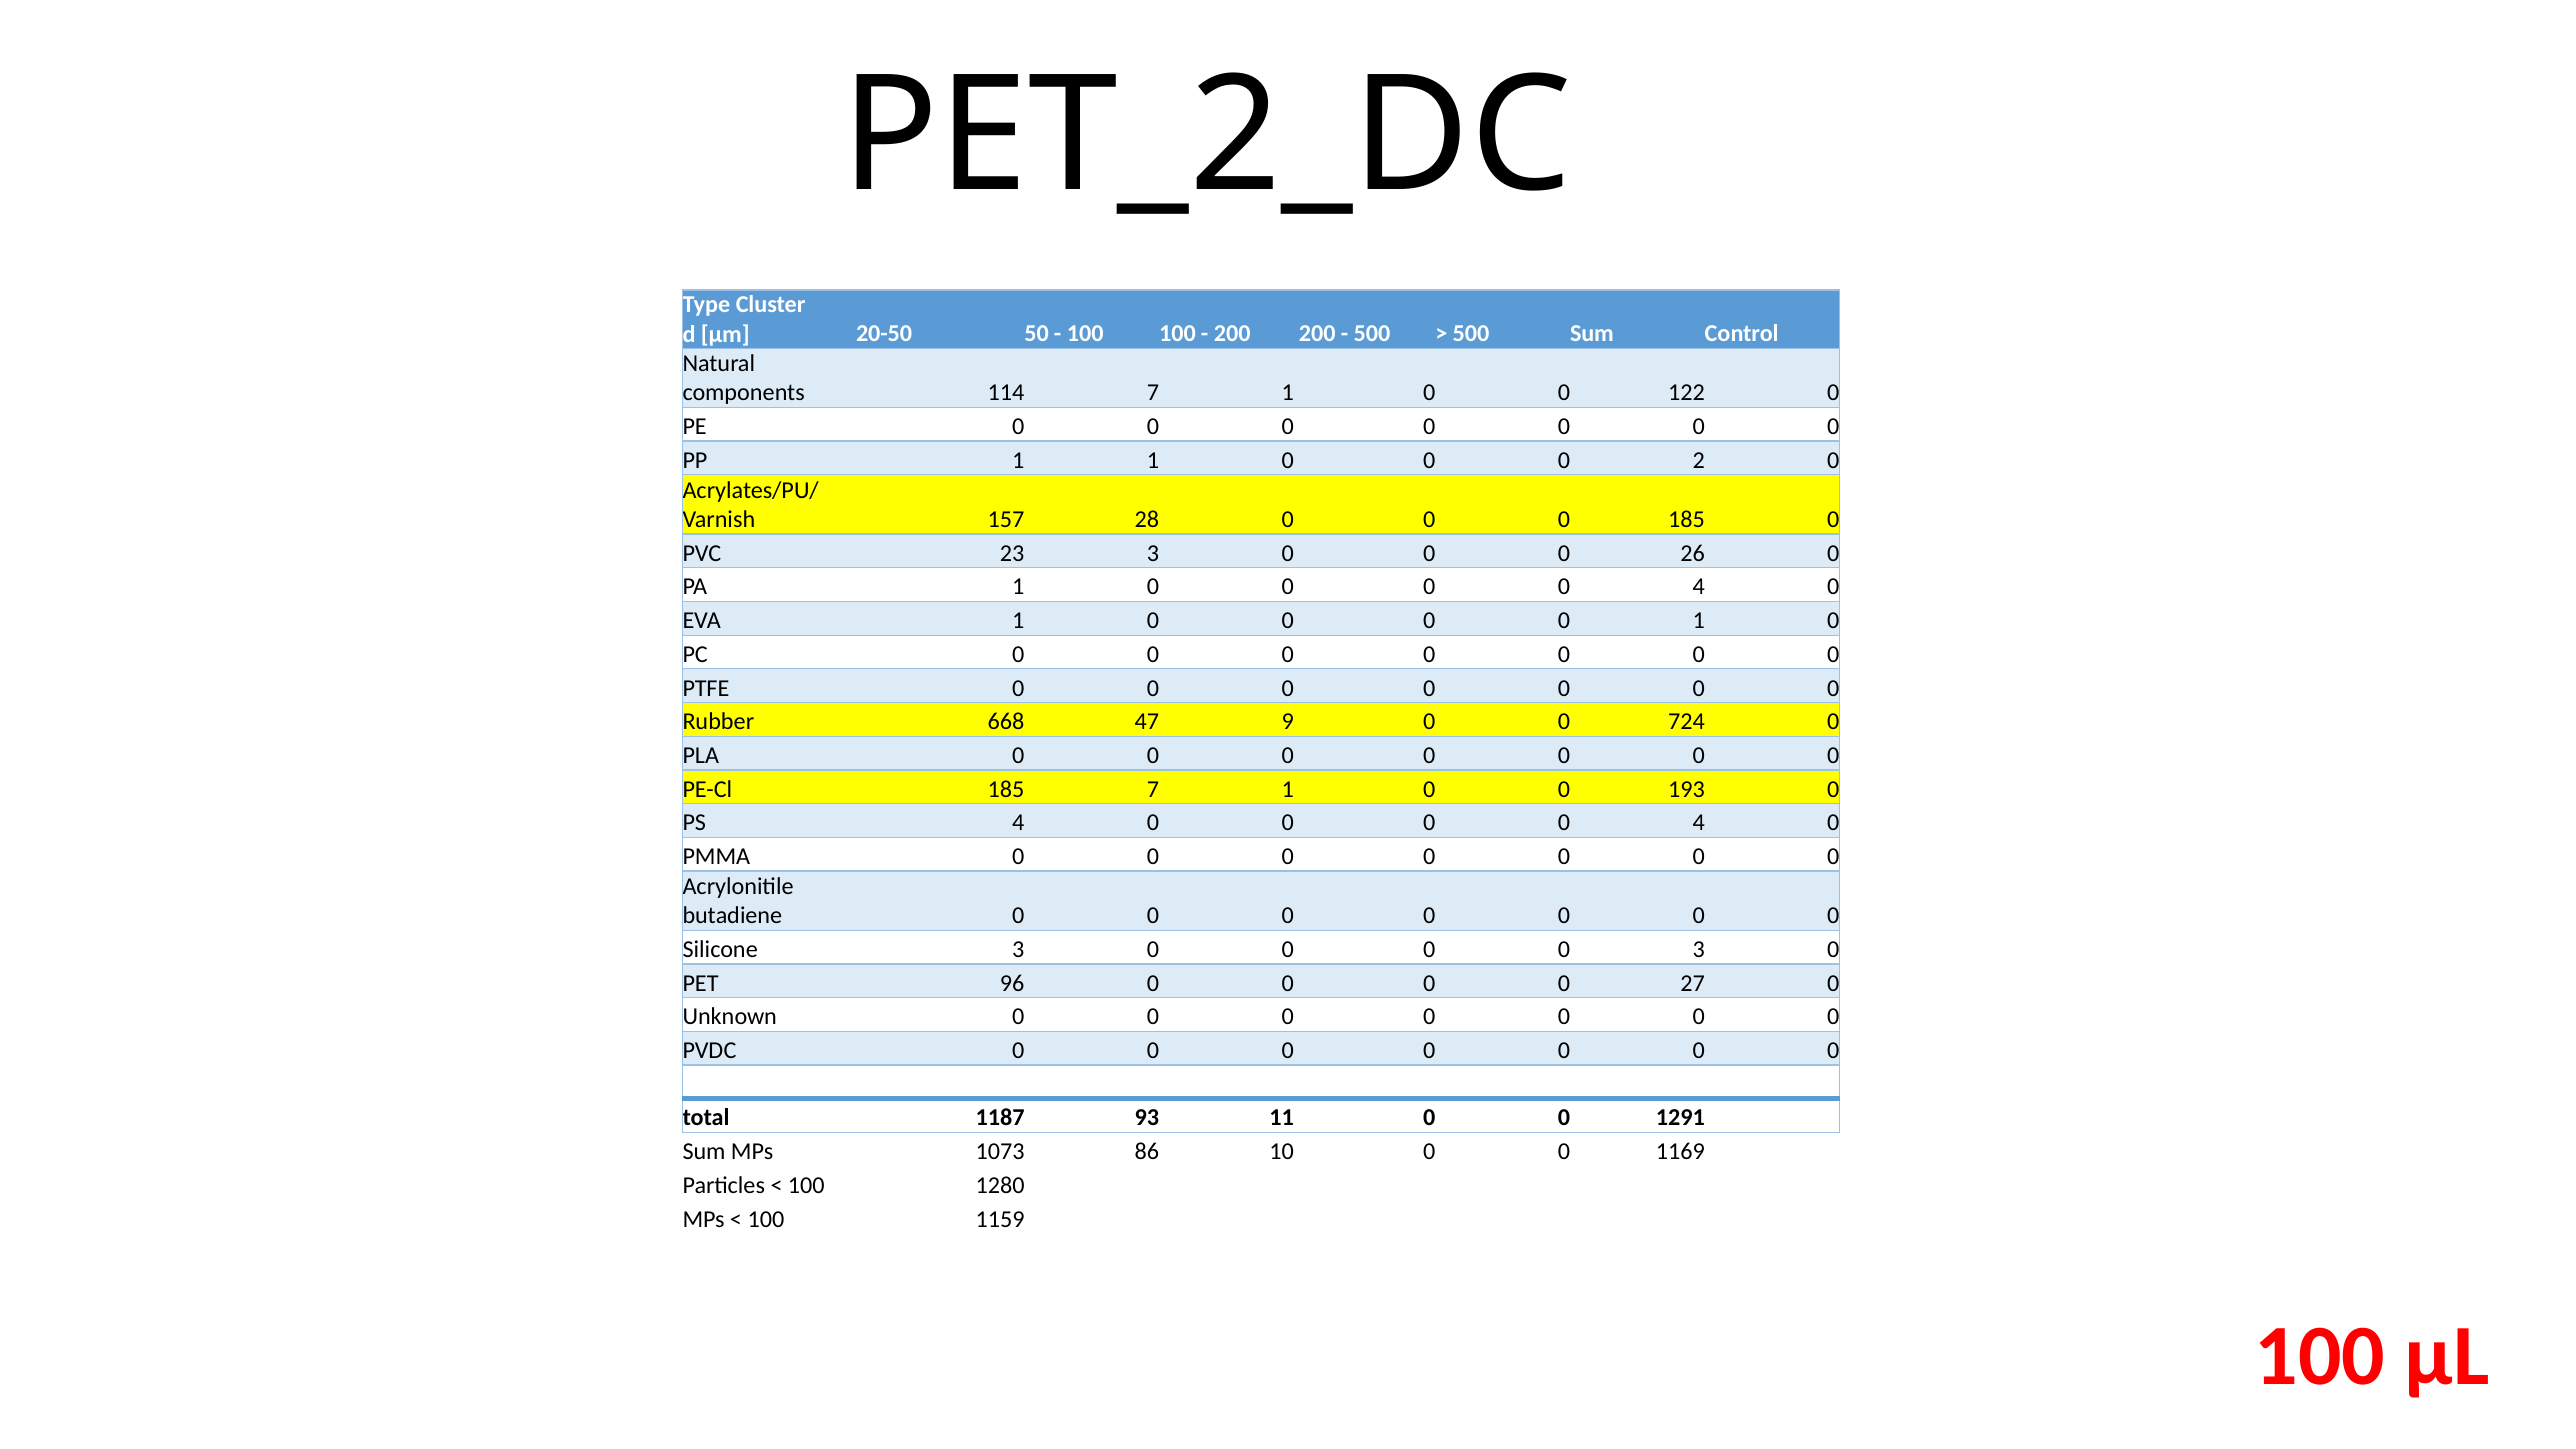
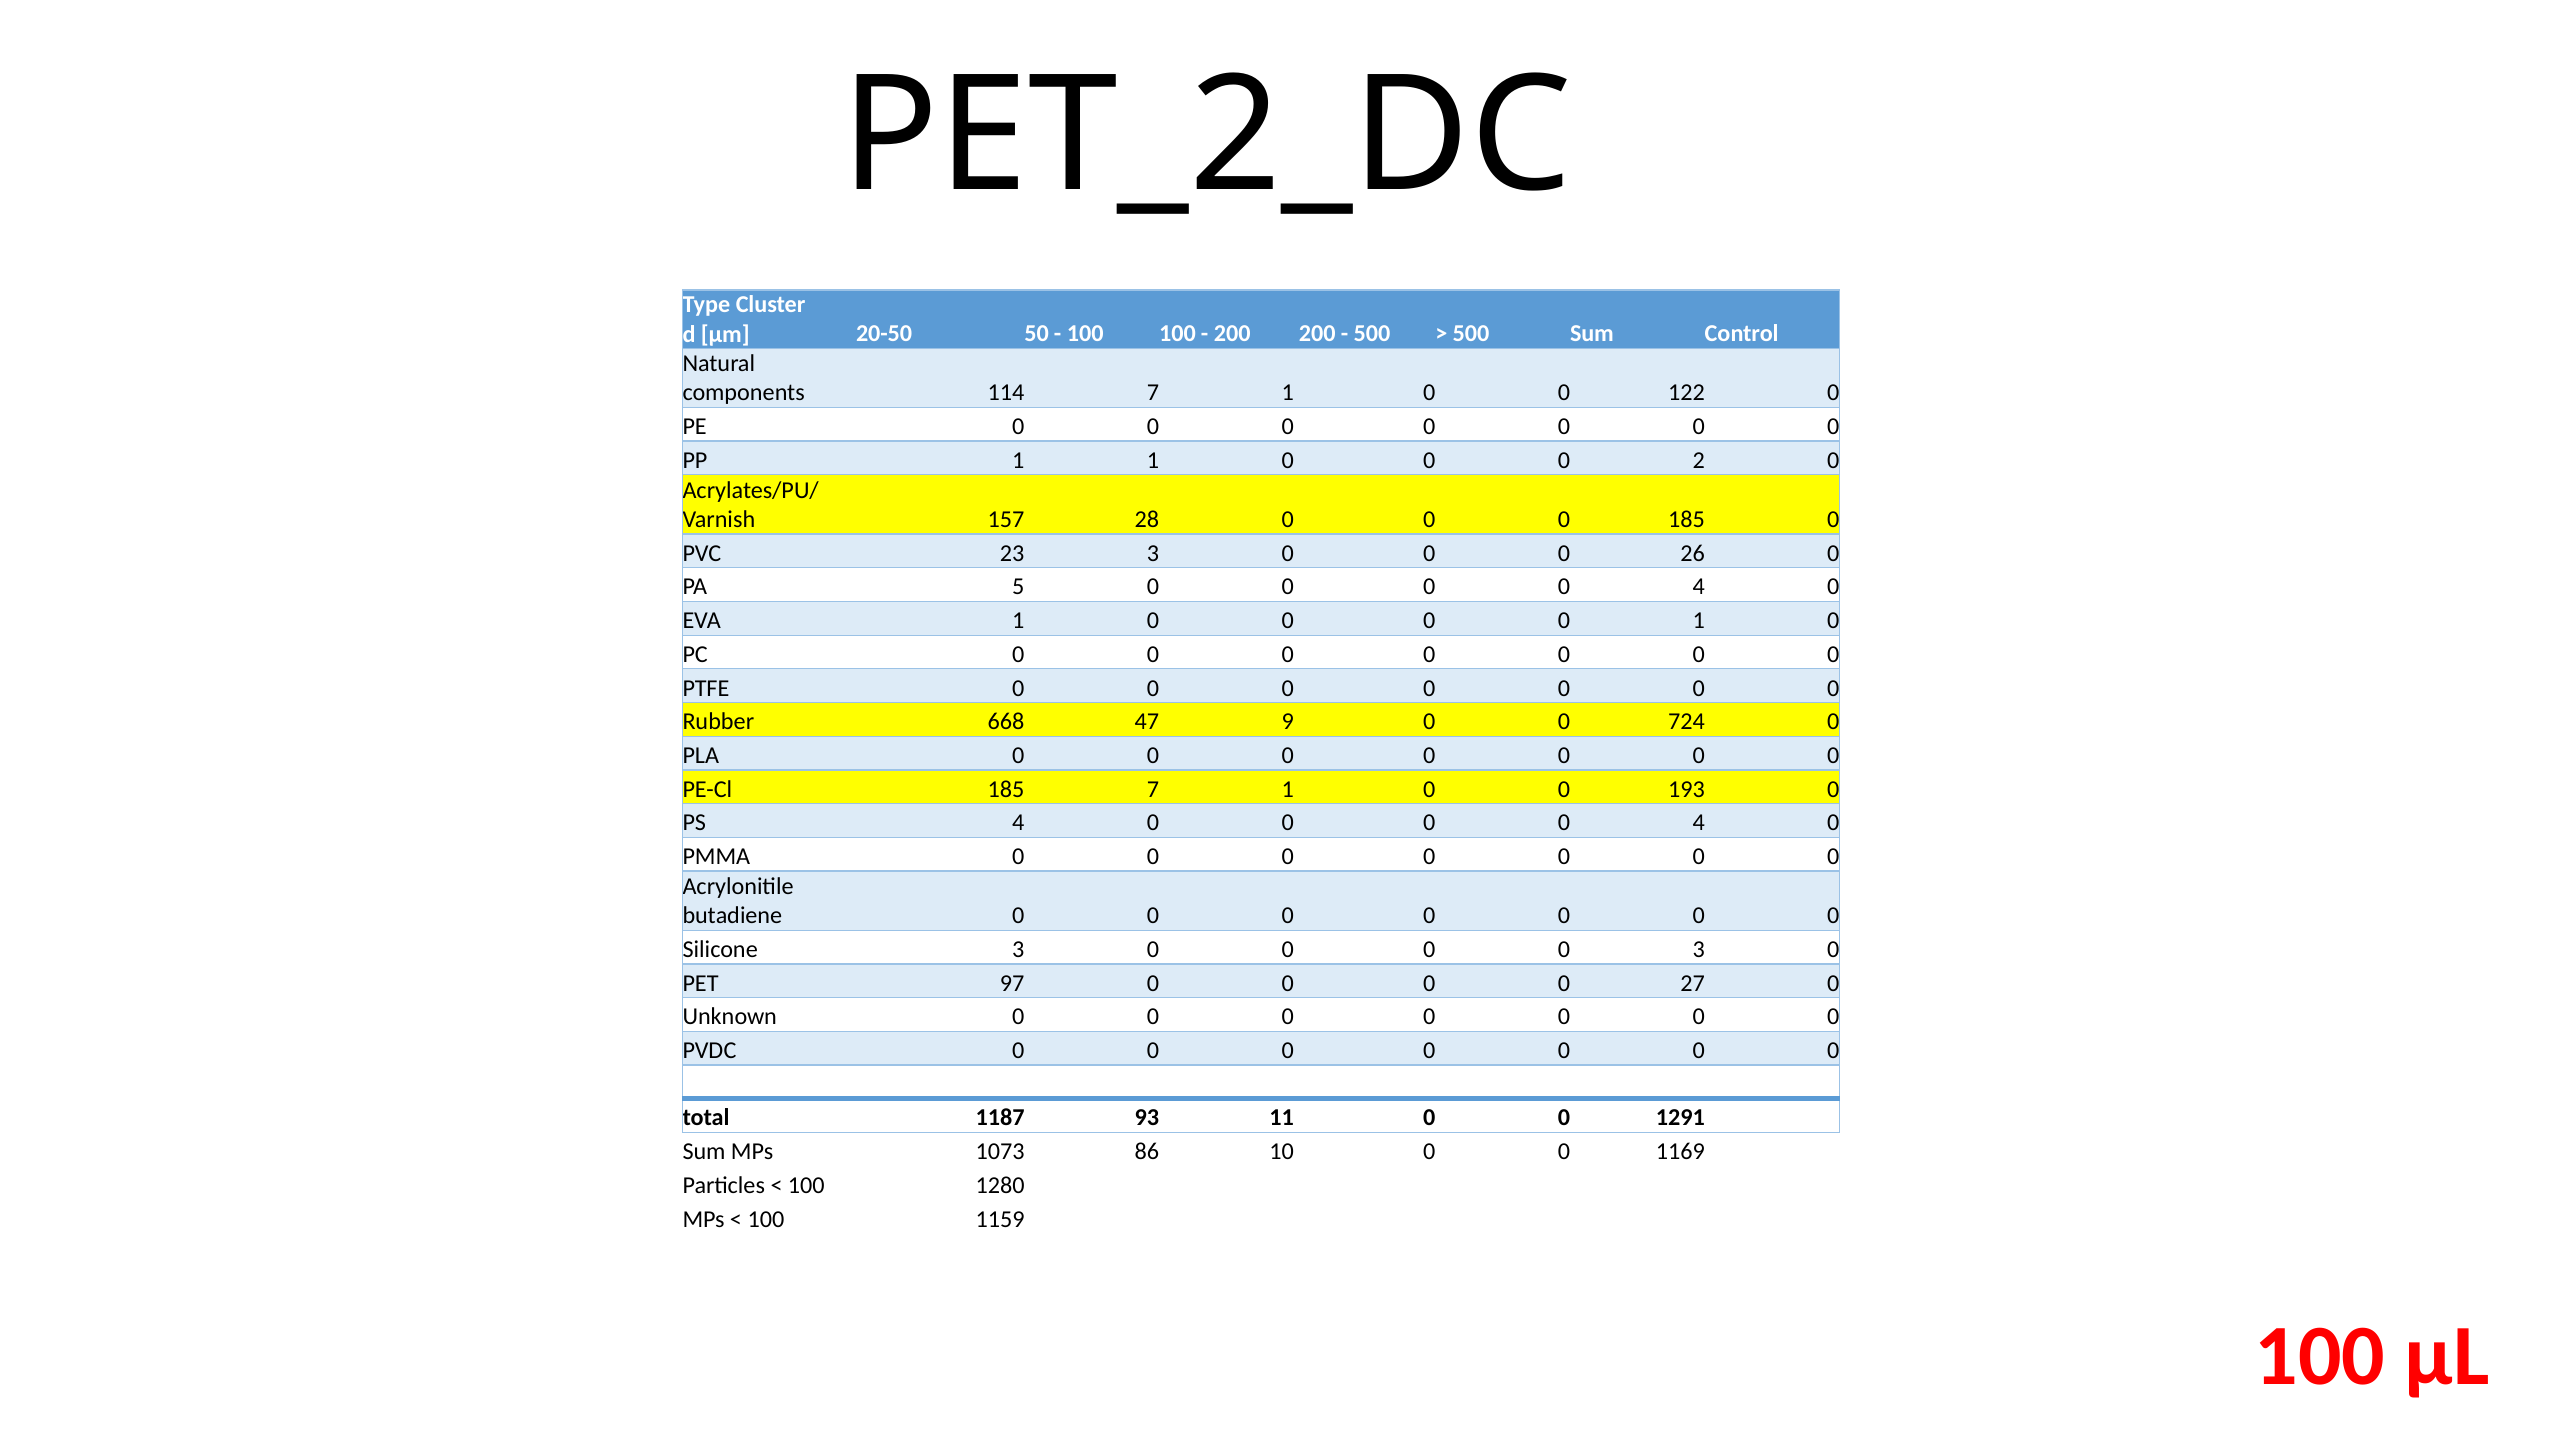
PA 1: 1 -> 5
96: 96 -> 97
